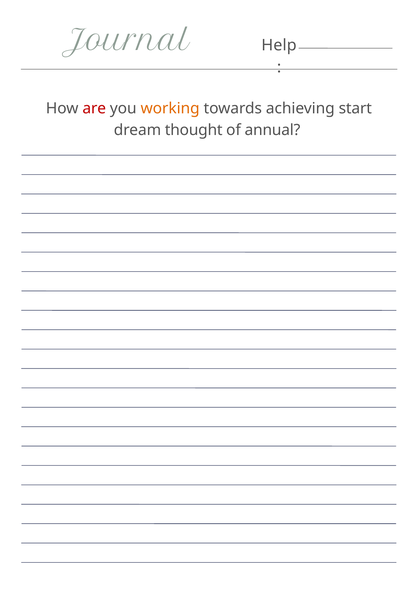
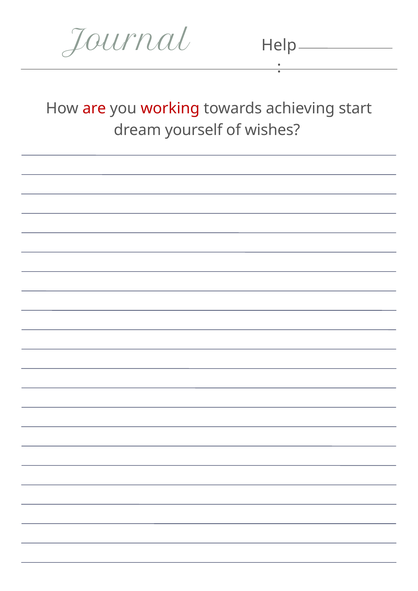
working colour: orange -> red
thought: thought -> yourself
annual: annual -> wishes
